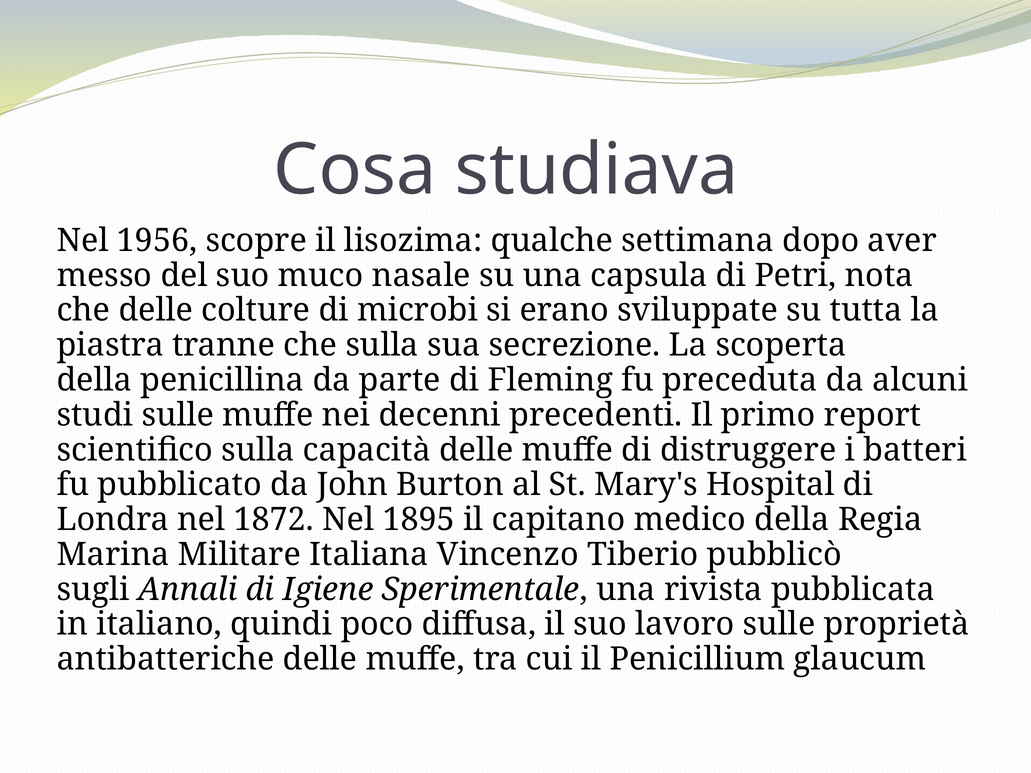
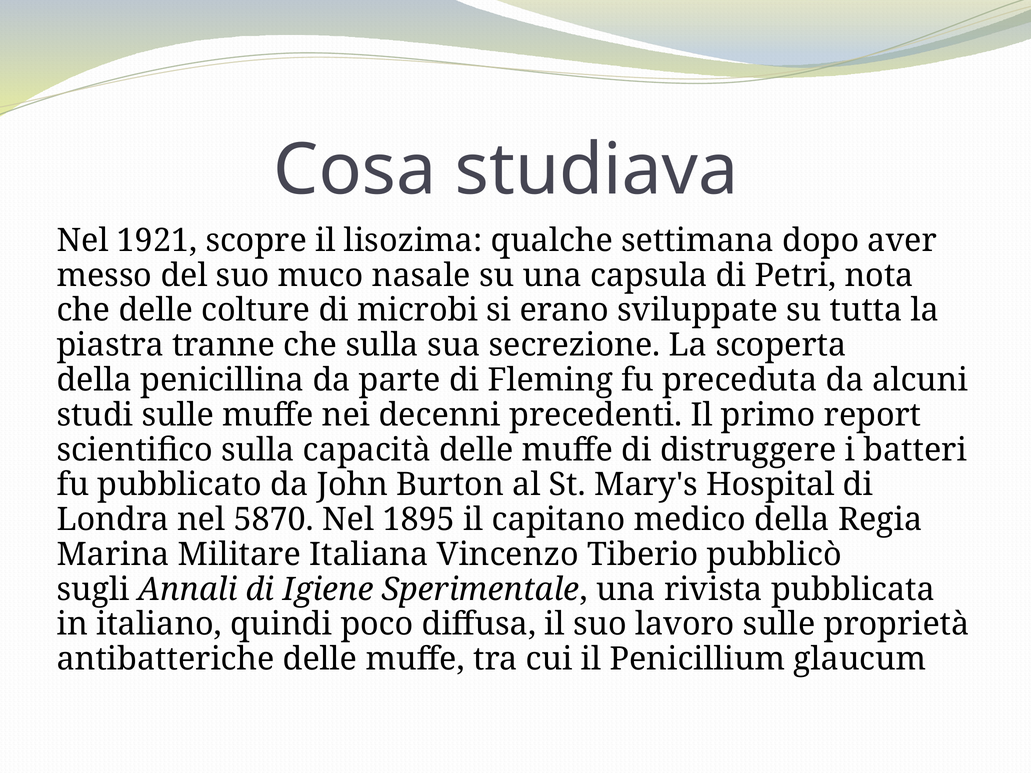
1956: 1956 -> 1921
1872: 1872 -> 5870
